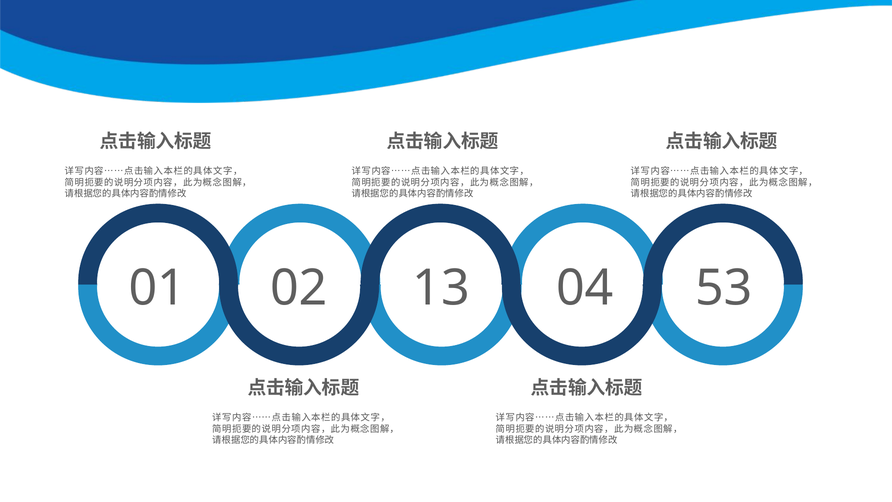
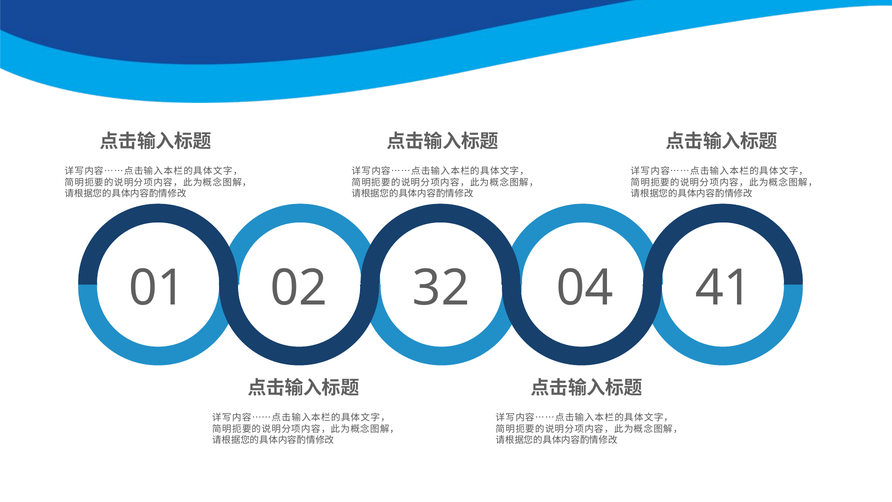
13: 13 -> 32
53: 53 -> 41
